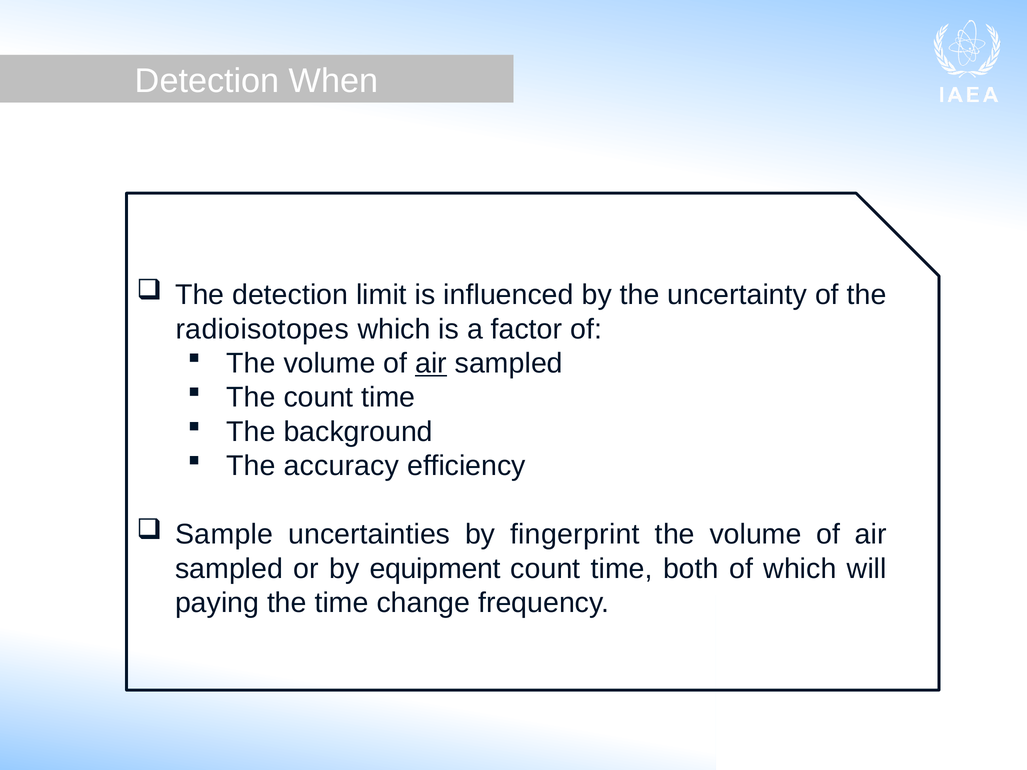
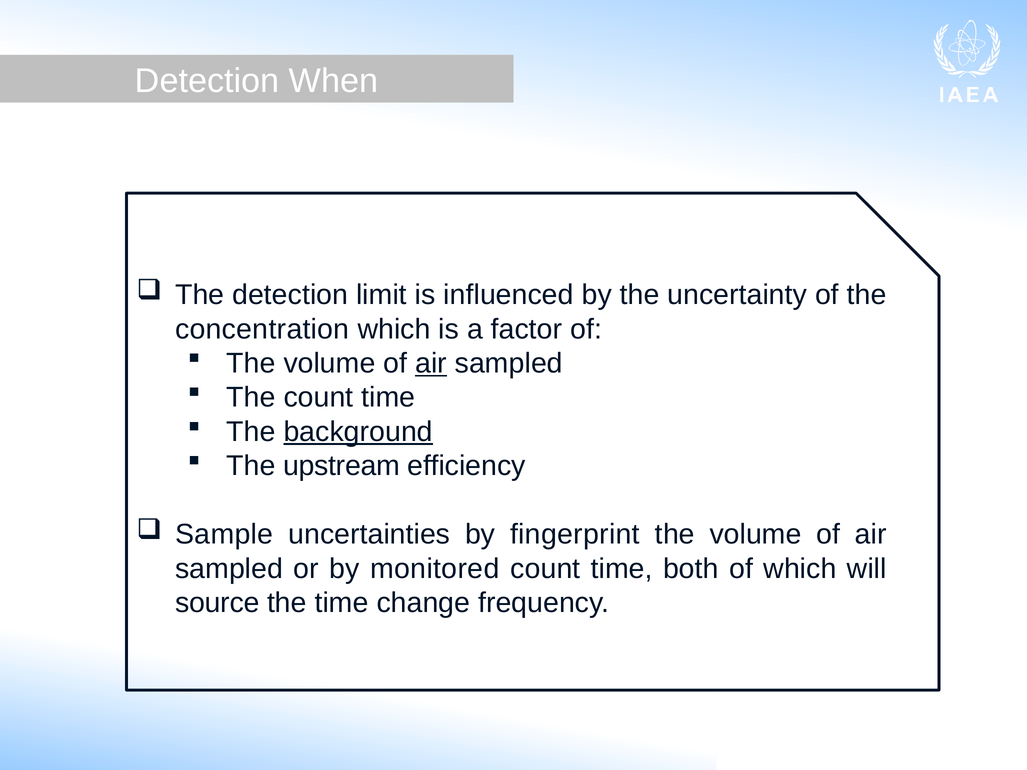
radioisotopes: radioisotopes -> concentration
background underline: none -> present
accuracy: accuracy -> upstream
equipment: equipment -> monitored
paying: paying -> source
